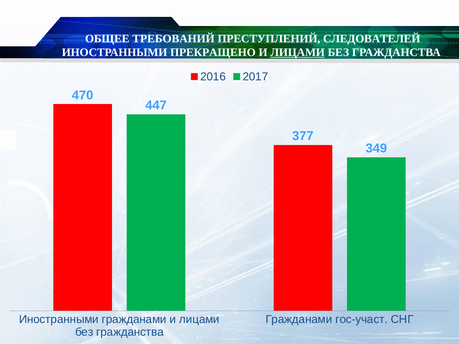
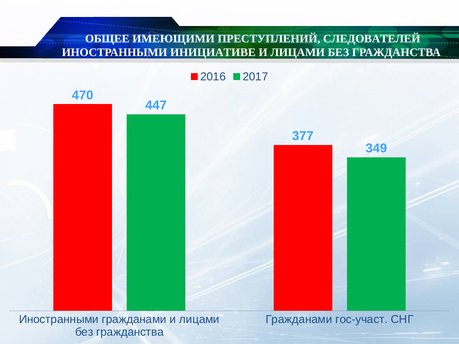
ТРЕБОВАНИЙ: ТРЕБОВАНИЙ -> ИМЕЮЩИМИ
ПРЕКРАЩЕНО: ПРЕКРАЩЕНО -> ИНИЦИАТИВЕ
ЛИЦАМИ at (298, 52) underline: present -> none
